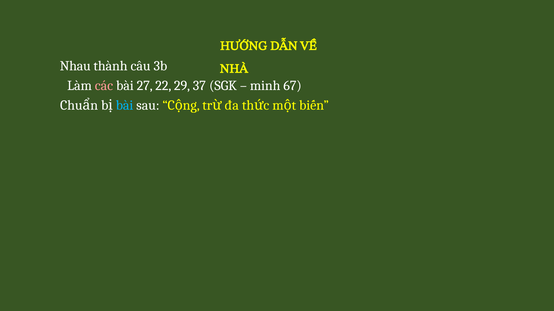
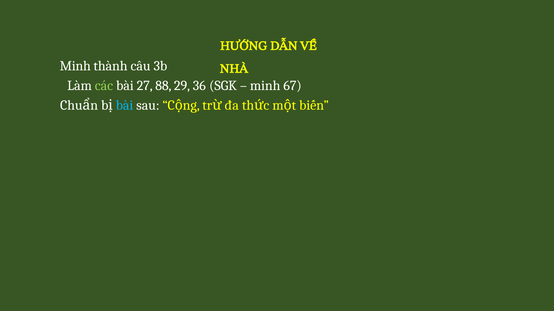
Nhau at (75, 66): Nhau -> Minh
các colour: pink -> light green
22: 22 -> 88
37: 37 -> 36
